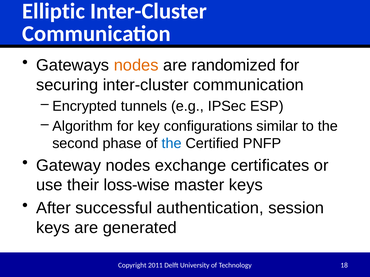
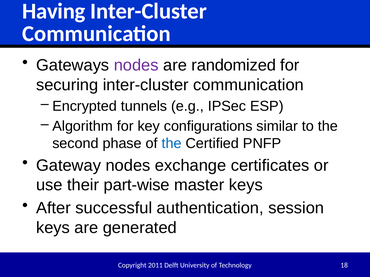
Elliptic: Elliptic -> Having
nodes at (136, 65) colour: orange -> purple
loss-wise: loss-wise -> part-wise
